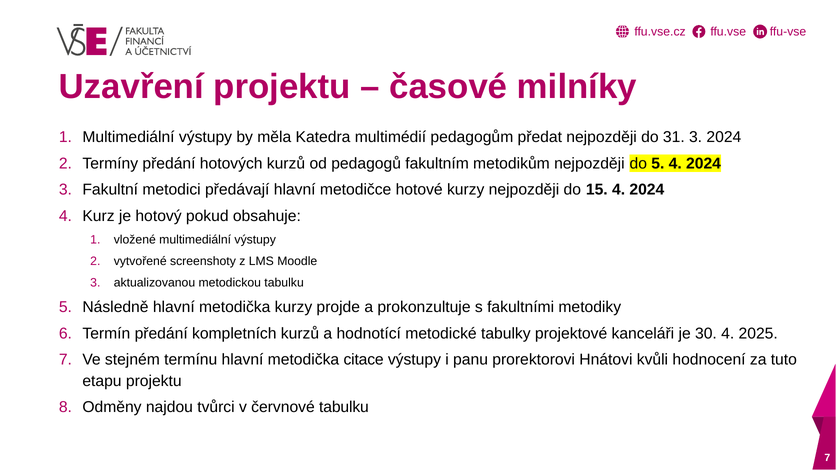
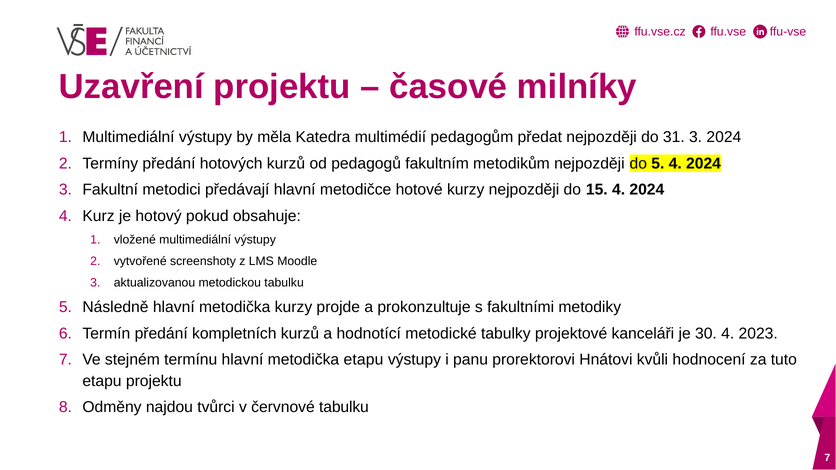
2025: 2025 -> 2023
metodička citace: citace -> etapu
